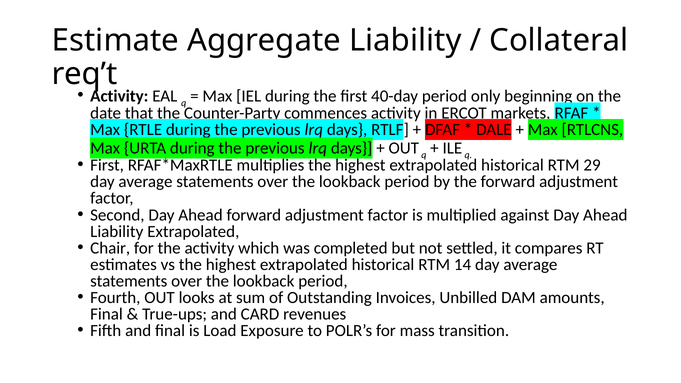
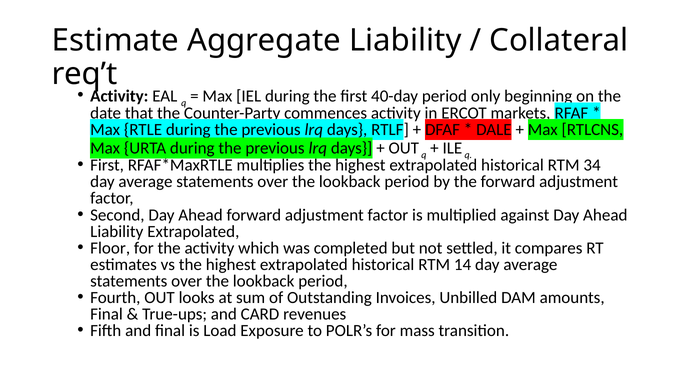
29: 29 -> 34
Chair: Chair -> Floor
